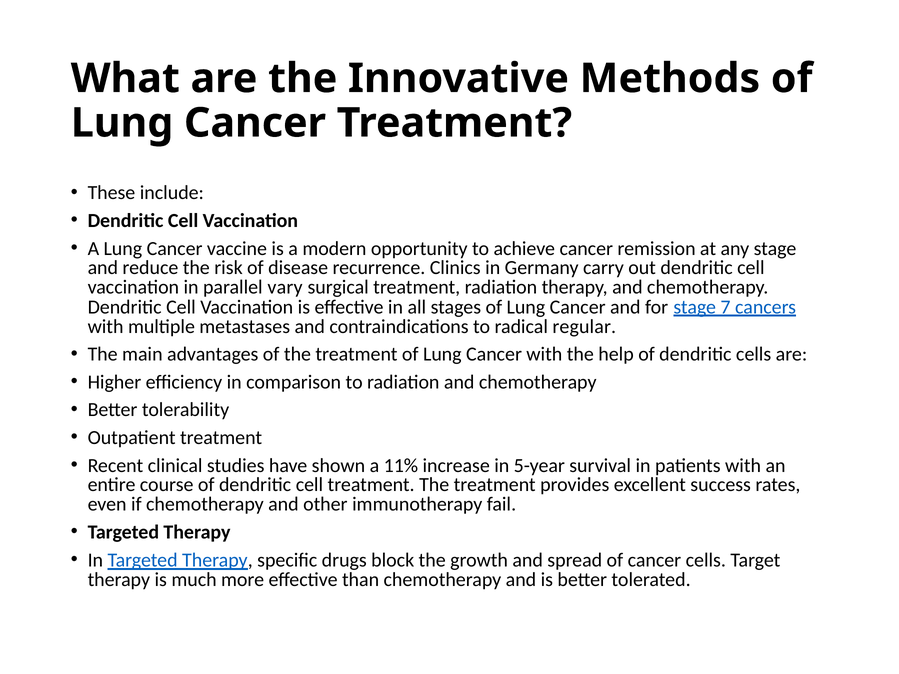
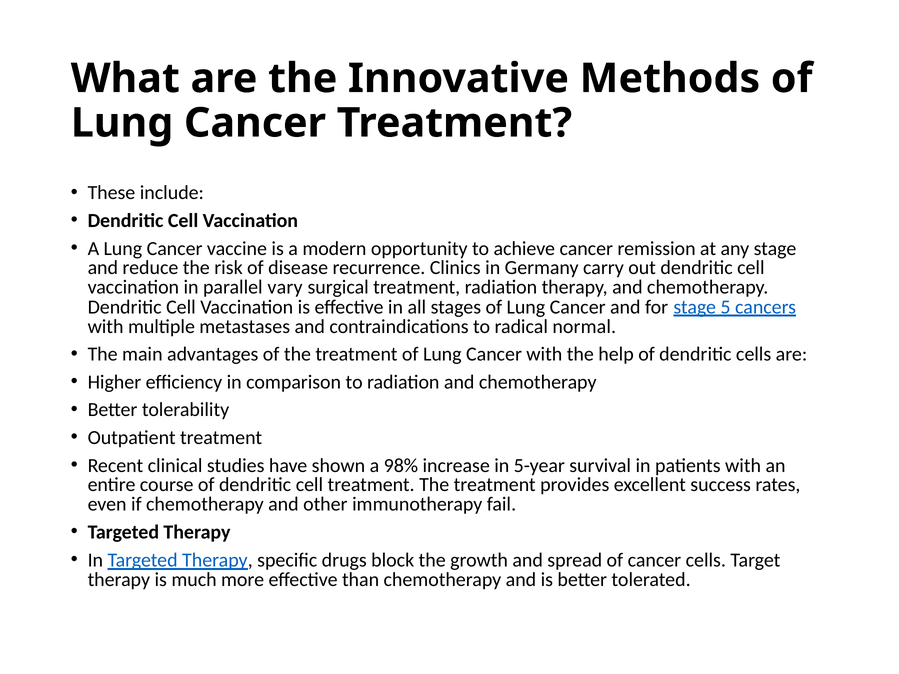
7: 7 -> 5
regular: regular -> normal
11%: 11% -> 98%
